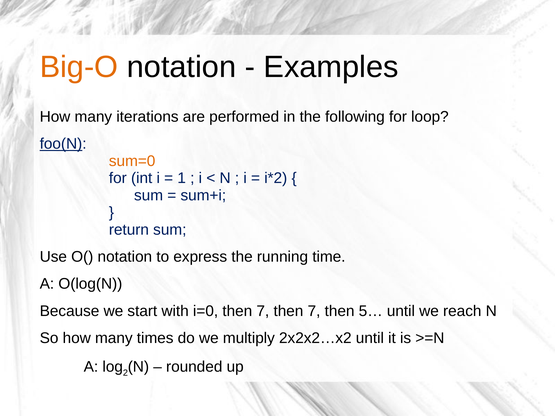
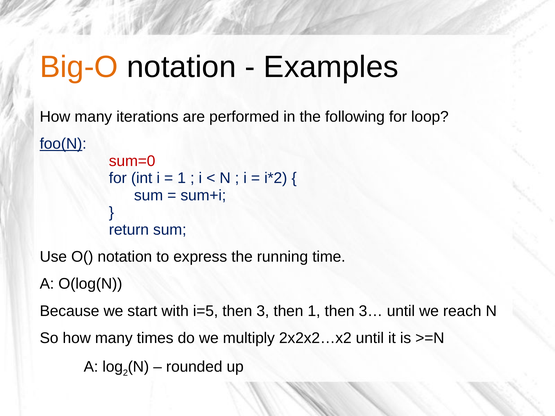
sum=0 colour: orange -> red
i=0: i=0 -> i=5
7 at (263, 311): 7 -> 3
7 at (314, 311): 7 -> 1
5…: 5… -> 3…
